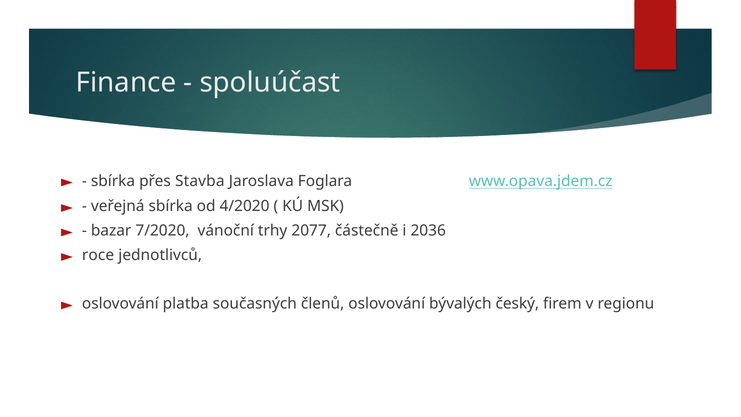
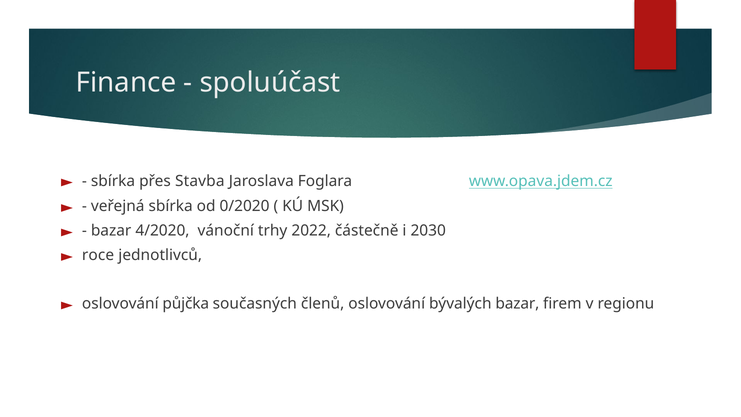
4/2020: 4/2020 -> 0/2020
7/2020: 7/2020 -> 4/2020
2077: 2077 -> 2022
2036: 2036 -> 2030
platba: platba -> půjčka
bývalých český: český -> bazar
